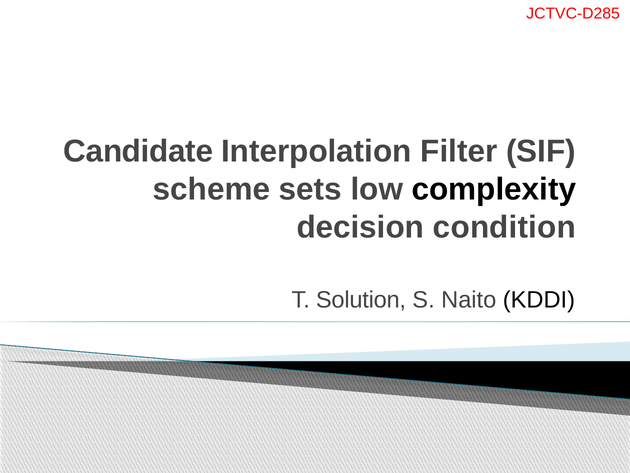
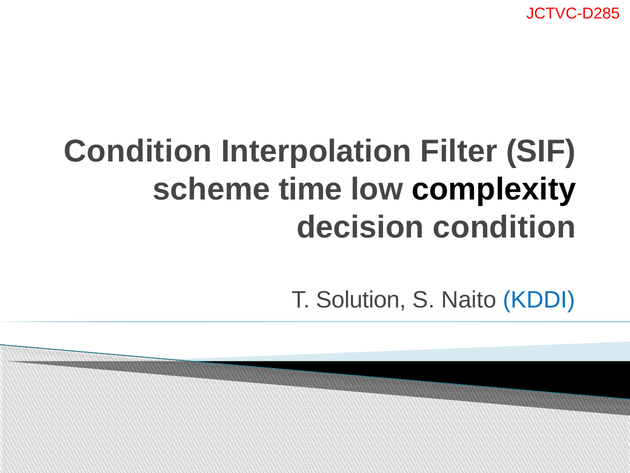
Candidate at (138, 151): Candidate -> Condition
sets: sets -> time
KDDI colour: black -> blue
